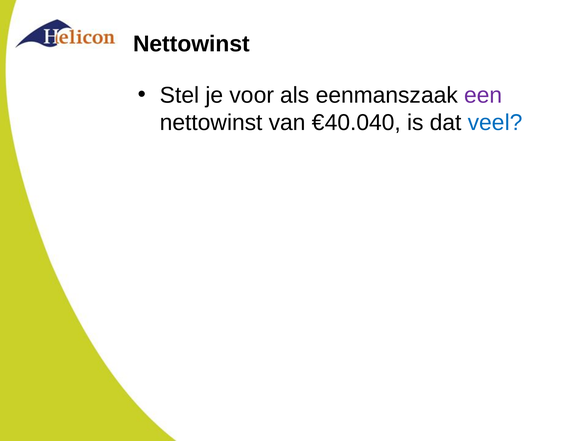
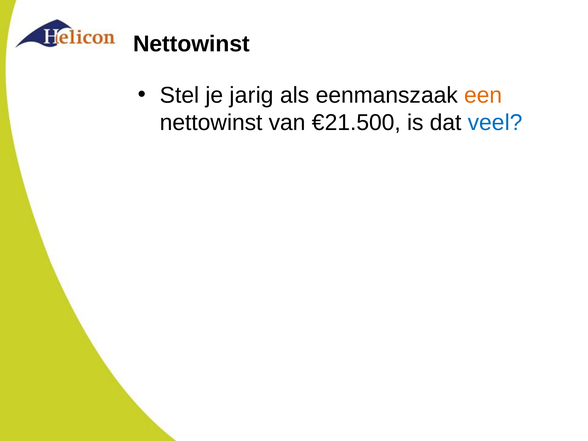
voor: voor -> jarig
een colour: purple -> orange
€40.040: €40.040 -> €21.500
